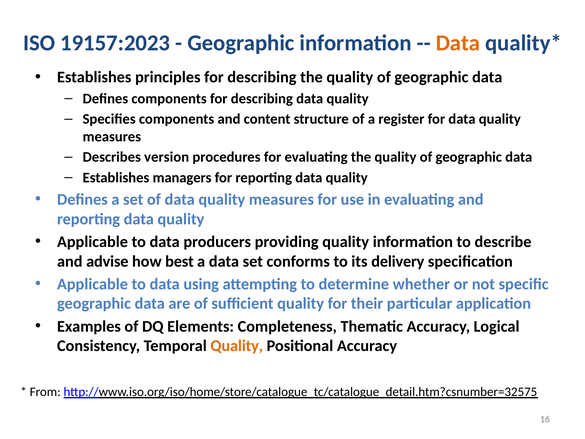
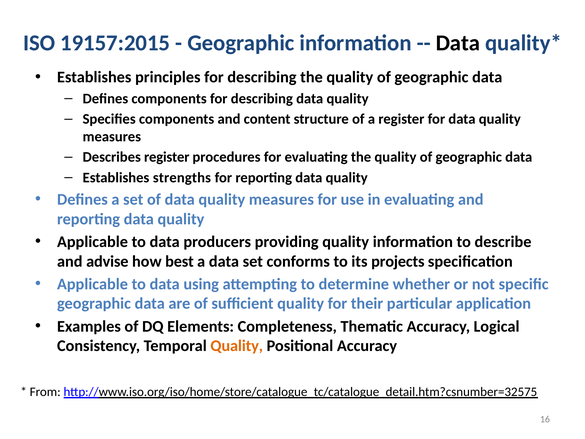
19157:2023: 19157:2023 -> 19157:2015
Data at (458, 43) colour: orange -> black
Describes version: version -> register
managers: managers -> strengths
delivery: delivery -> projects
